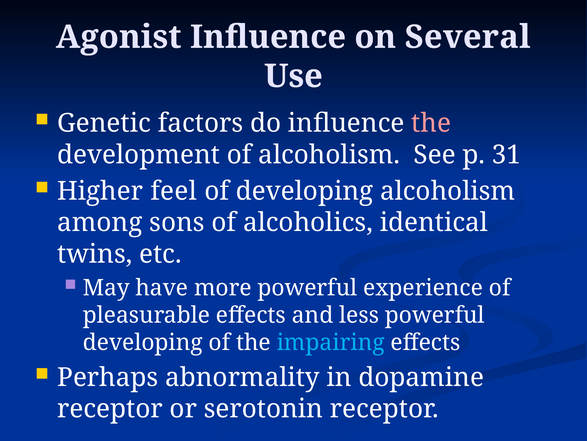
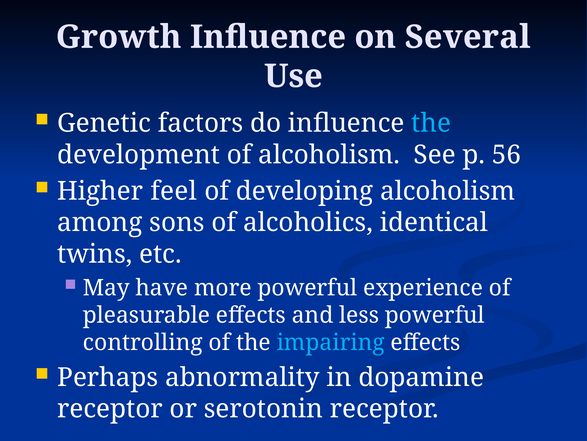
Agonist: Agonist -> Growth
the at (431, 123) colour: pink -> light blue
31: 31 -> 56
developing at (143, 342): developing -> controlling
